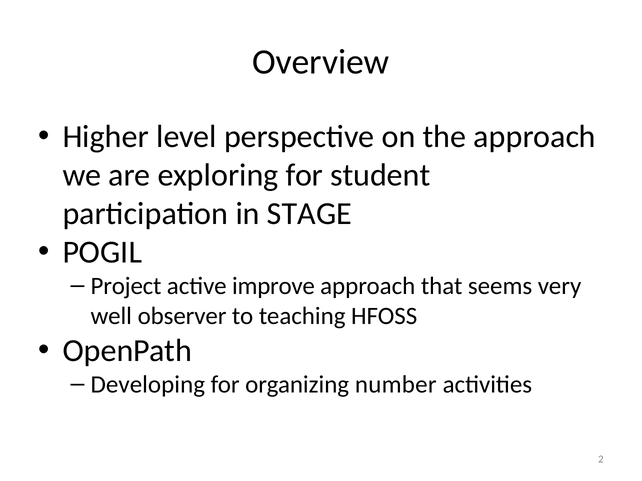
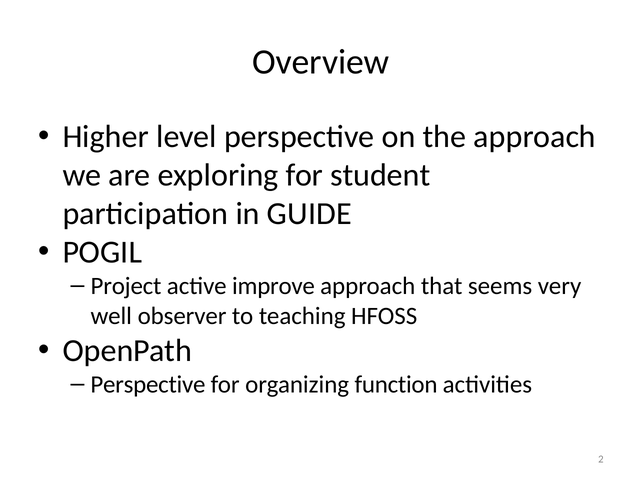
STAGE: STAGE -> GUIDE
Developing at (148, 385): Developing -> Perspective
number: number -> function
